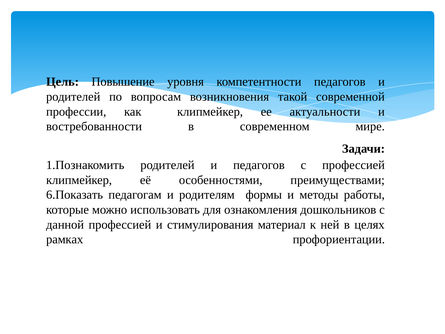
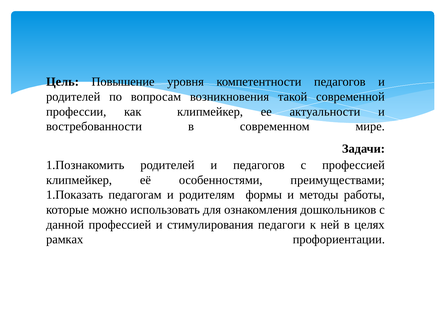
6.Показать: 6.Показать -> 1.Показать
материал: материал -> педагоги
